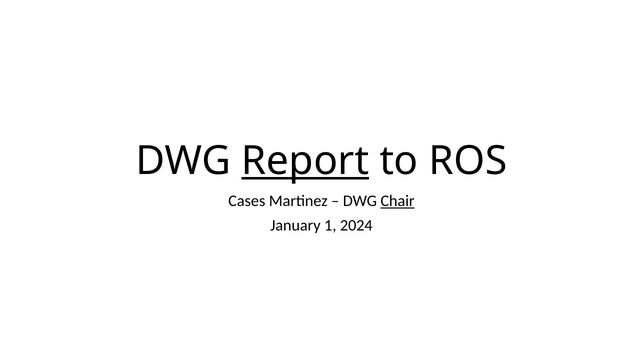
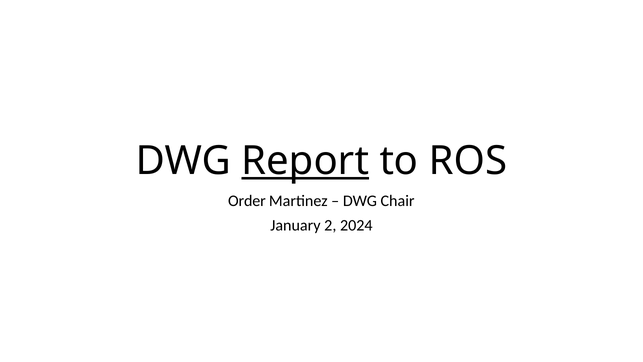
Cases: Cases -> Order
Chair underline: present -> none
1: 1 -> 2
